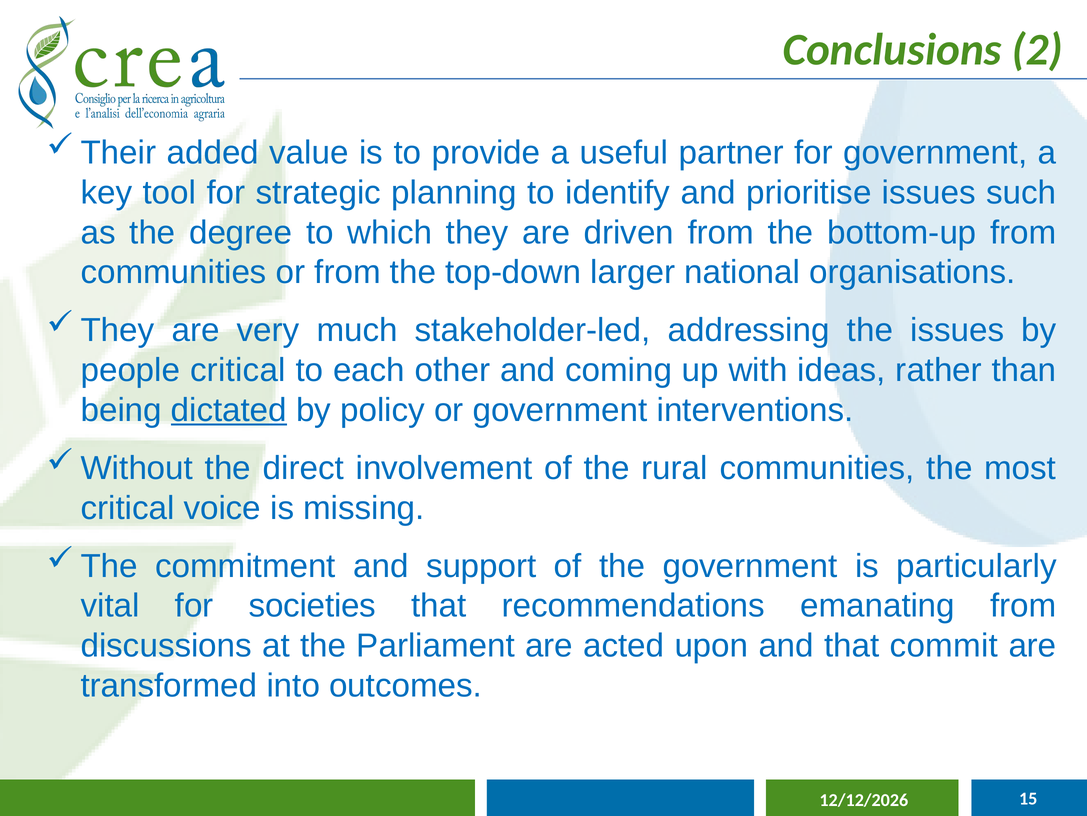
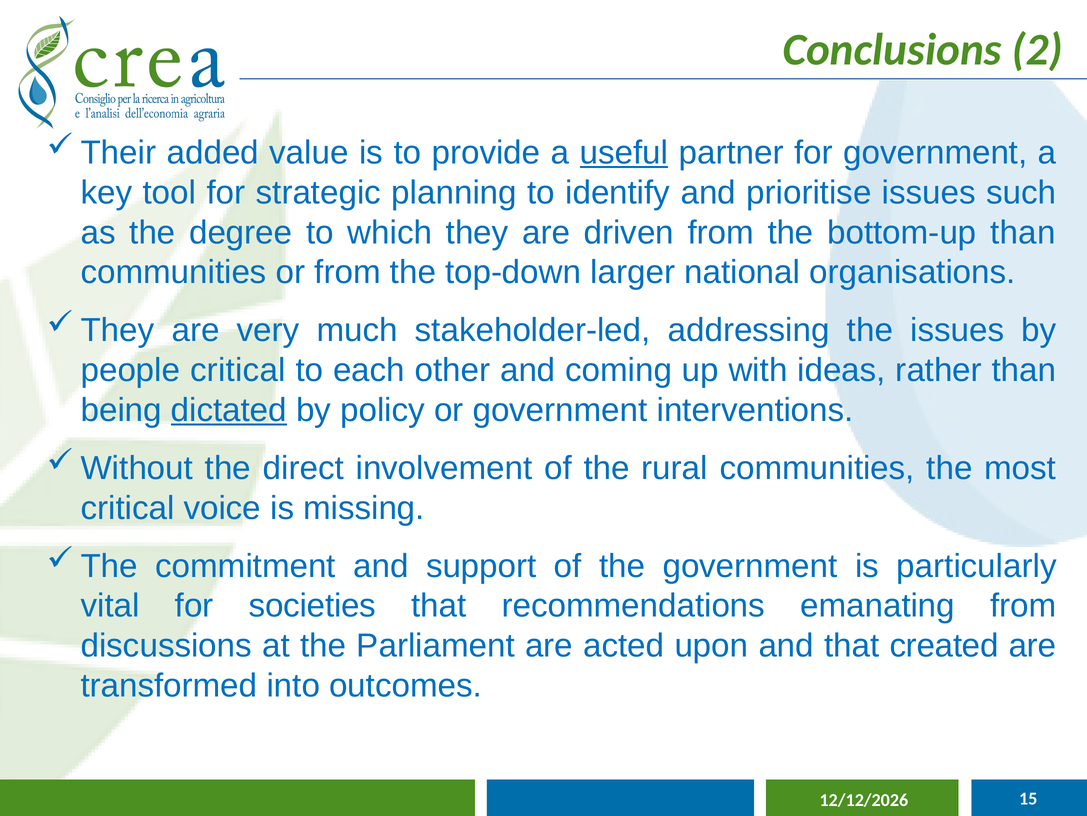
useful underline: none -> present
bottom-up from: from -> than
commit: commit -> created
